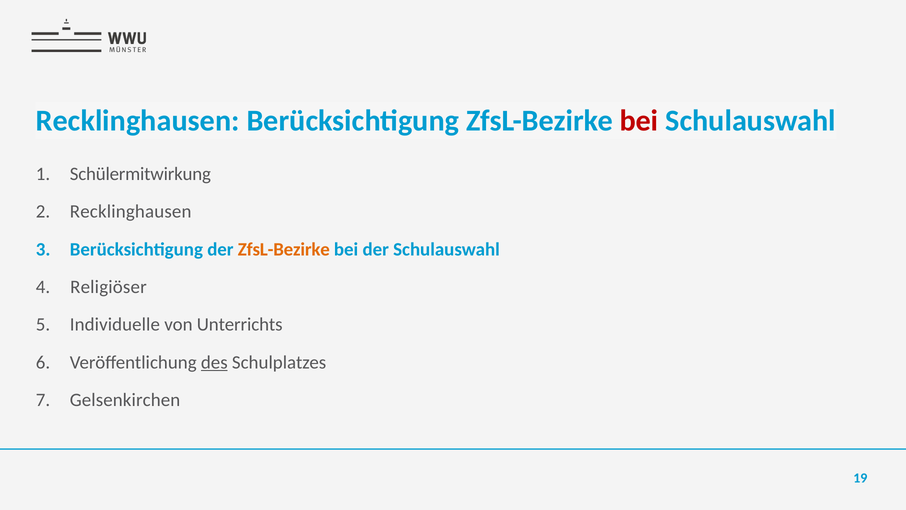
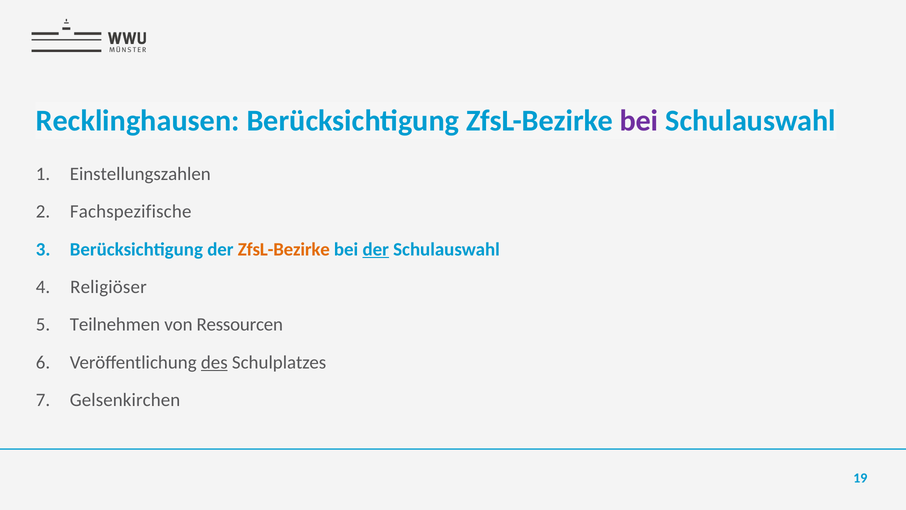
bei at (639, 121) colour: red -> purple
Schülermitwirkung: Schülermitwirkung -> Einstellungszahlen
Recklinghausen at (131, 212): Recklinghausen -> Fachspezifische
der at (376, 249) underline: none -> present
Individuelle: Individuelle -> Teilnehmen
Unterrichts: Unterrichts -> Ressourcen
